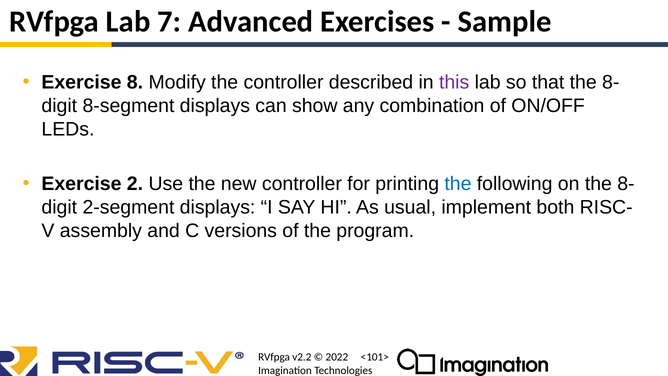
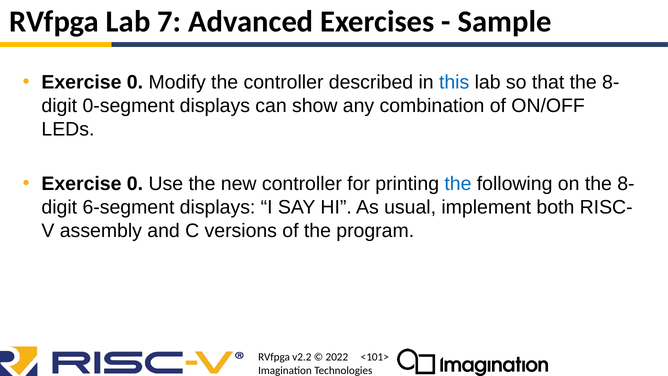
8 at (135, 82): 8 -> 0
this colour: purple -> blue
8-segment: 8-segment -> 0-segment
2 at (135, 184): 2 -> 0
2-segment: 2-segment -> 6-segment
